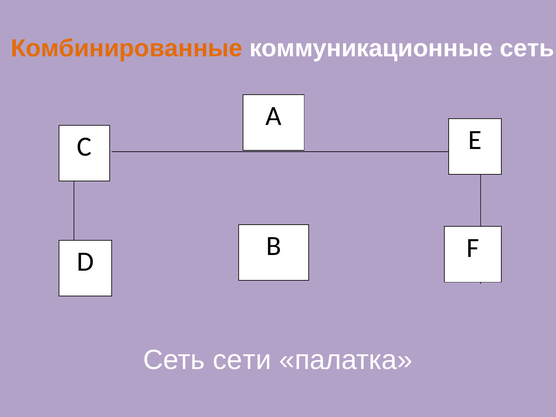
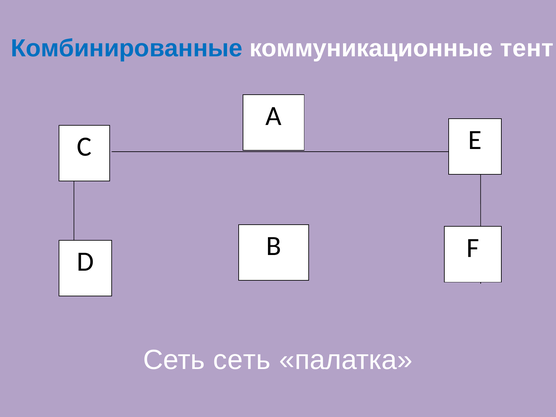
Комбинированные colour: orange -> blue
коммуникационные сеть: сеть -> тент
Сеть сети: сети -> сеть
